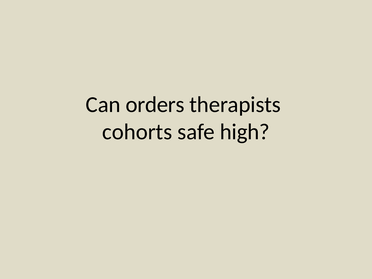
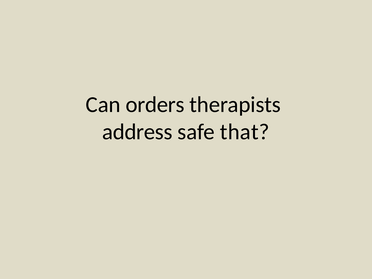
cohorts: cohorts -> address
high: high -> that
